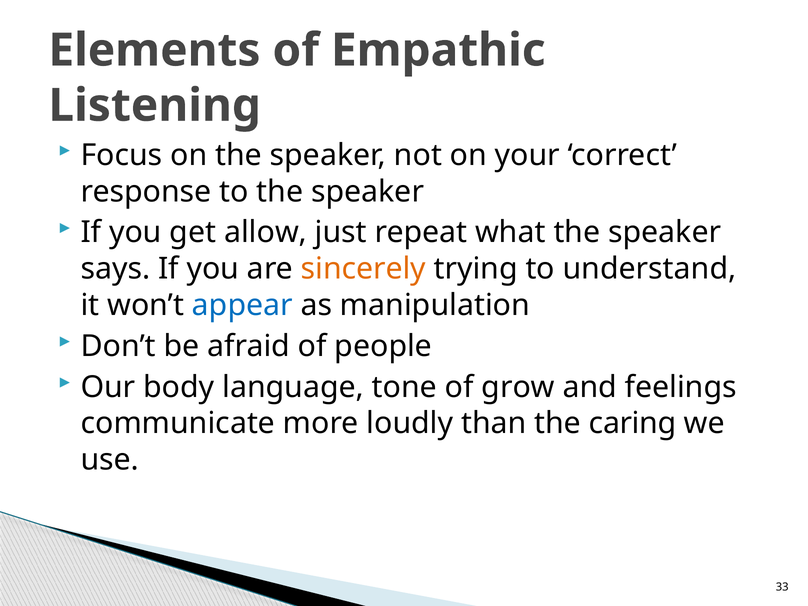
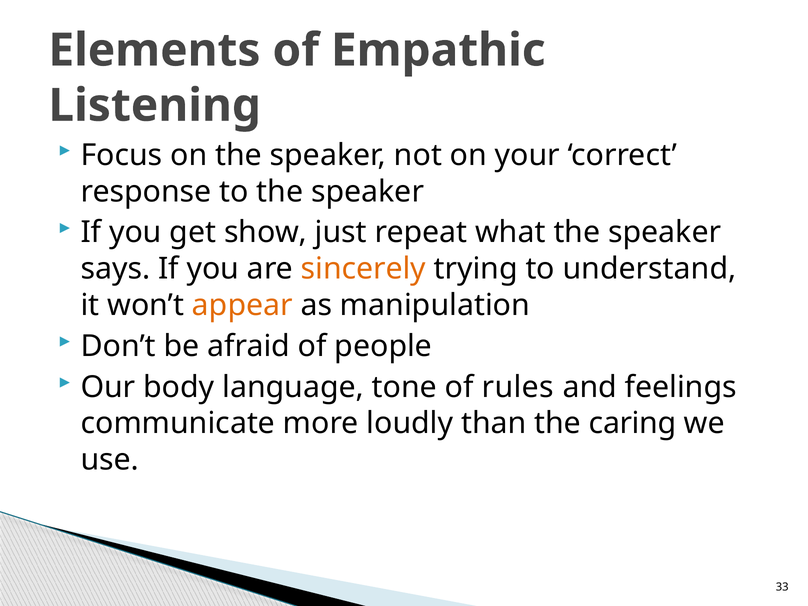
allow: allow -> show
appear colour: blue -> orange
grow: grow -> rules
